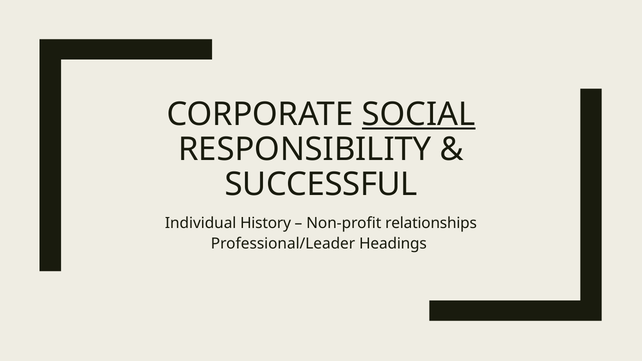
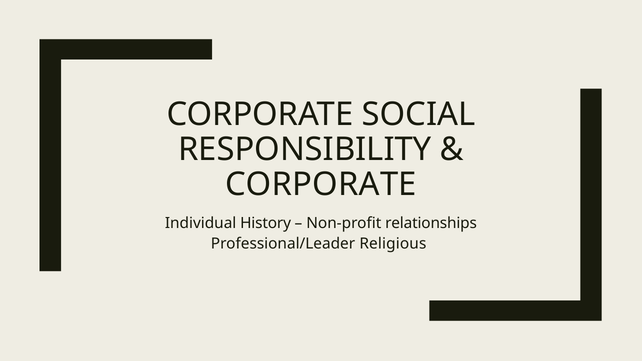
SOCIAL underline: present -> none
SUCCESSFUL at (321, 184): SUCCESSFUL -> CORPORATE
Headings: Headings -> Religious
